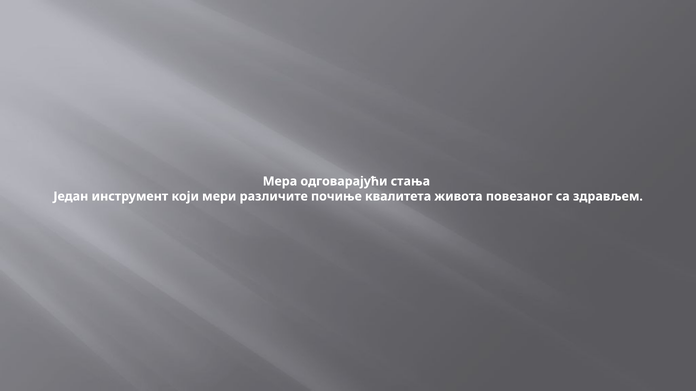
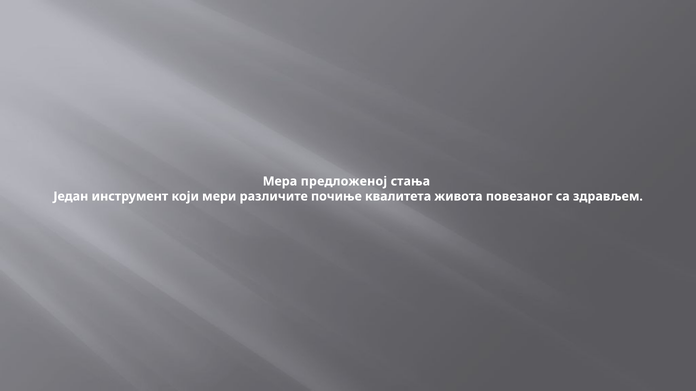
одговарајући: одговарајући -> предложеној
